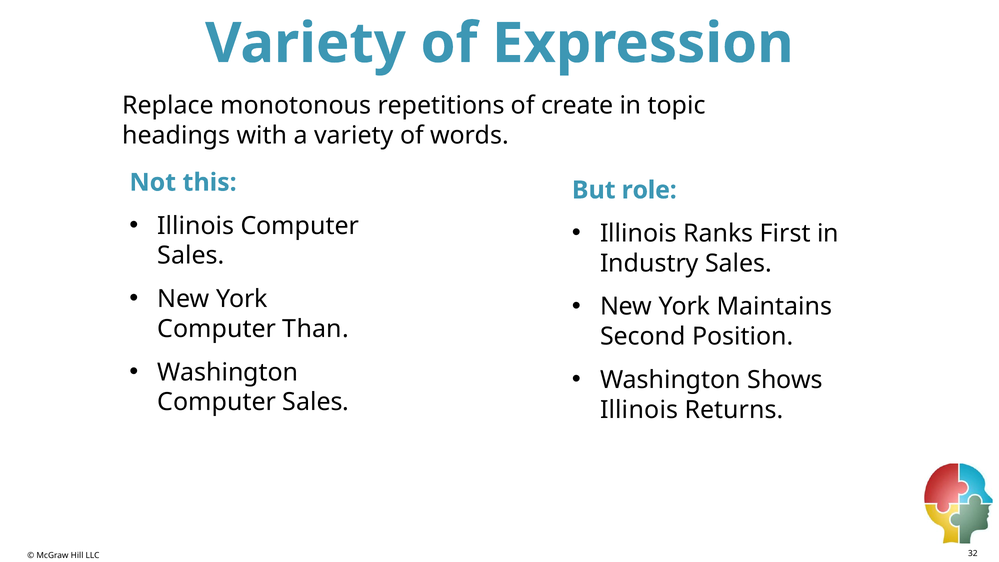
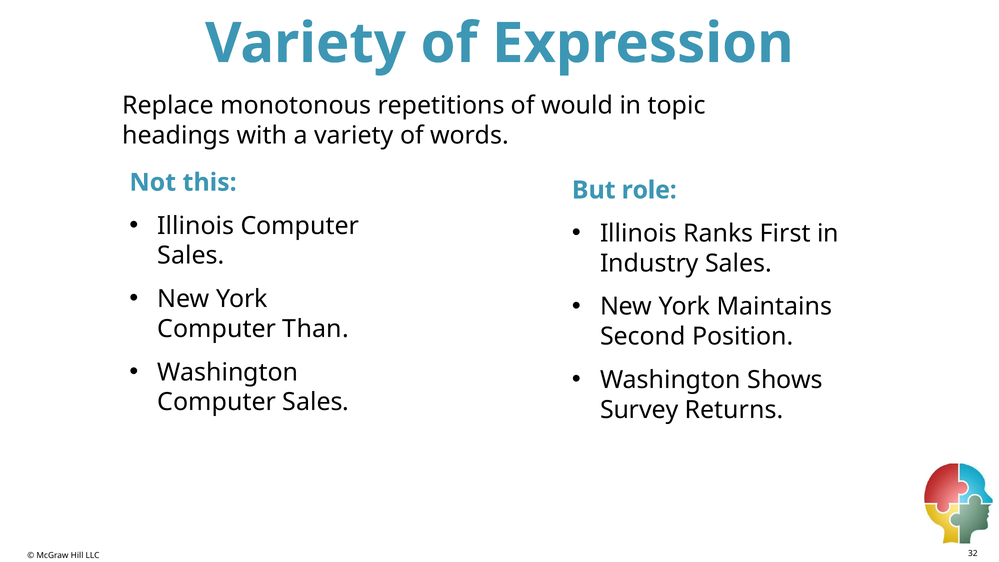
create: create -> would
Illinois at (639, 410): Illinois -> Survey
